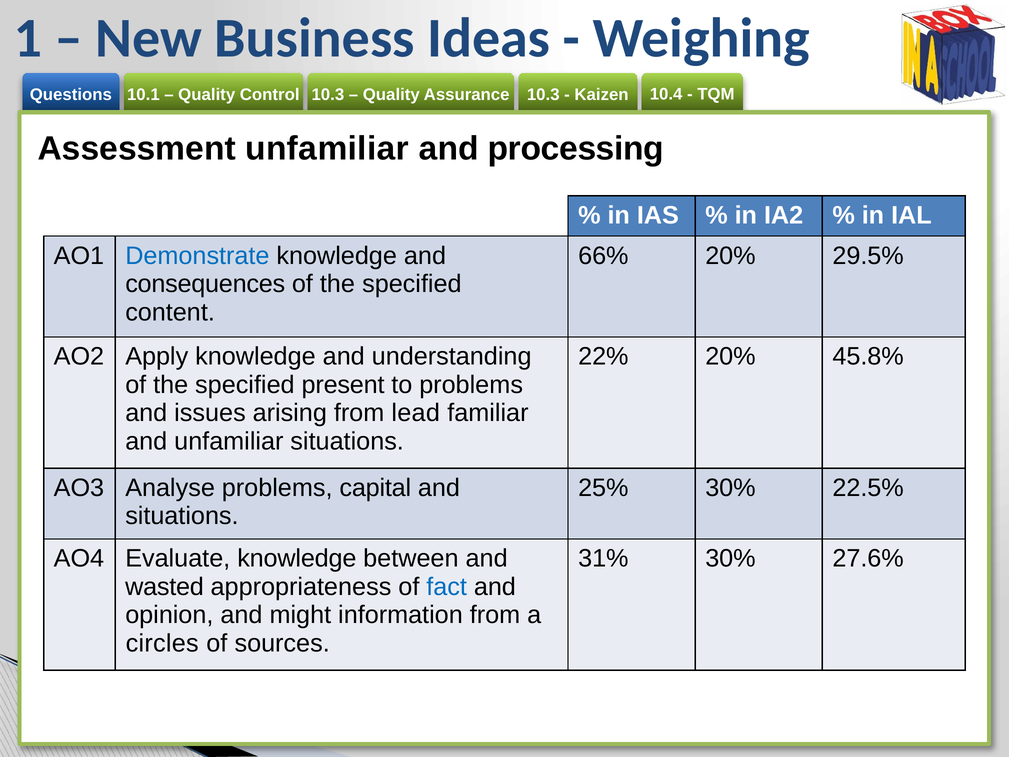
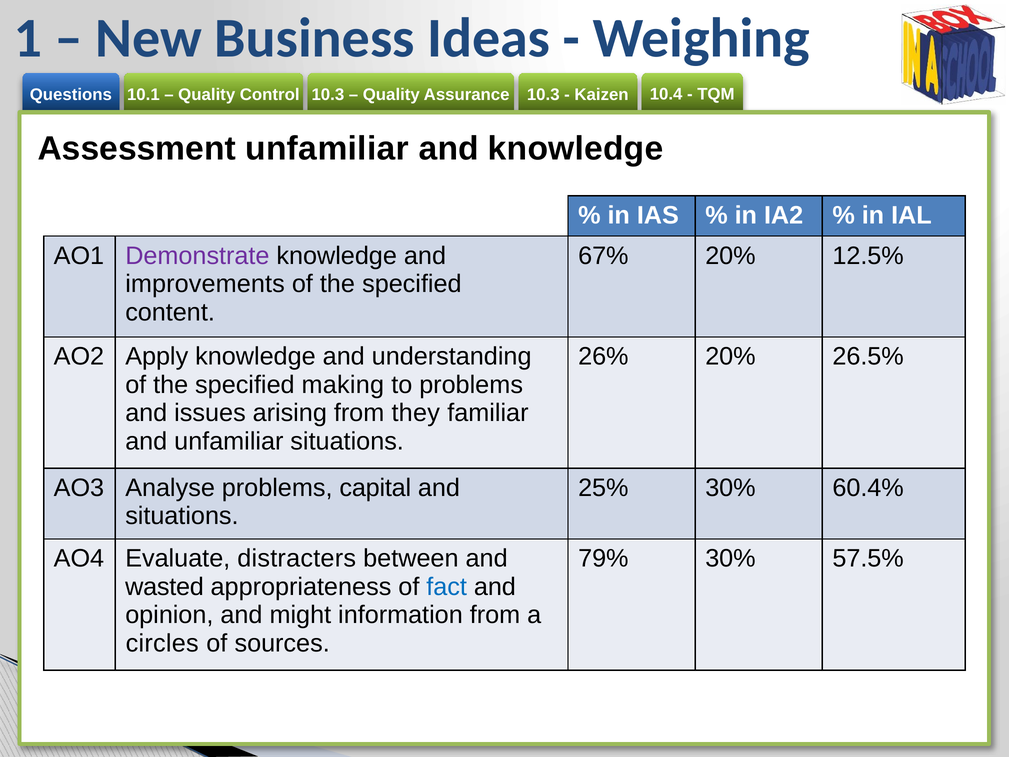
and processing: processing -> knowledge
Demonstrate colour: blue -> purple
66%: 66% -> 67%
29.5%: 29.5% -> 12.5%
consequences: consequences -> improvements
22%: 22% -> 26%
45.8%: 45.8% -> 26.5%
present: present -> making
lead: lead -> they
22.5%: 22.5% -> 60.4%
Evaluate knowledge: knowledge -> distracters
31%: 31% -> 79%
27.6%: 27.6% -> 57.5%
